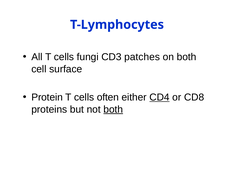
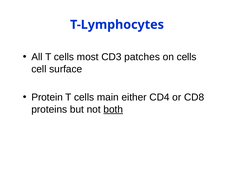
fungi: fungi -> most
on both: both -> cells
often: often -> main
CD4 underline: present -> none
